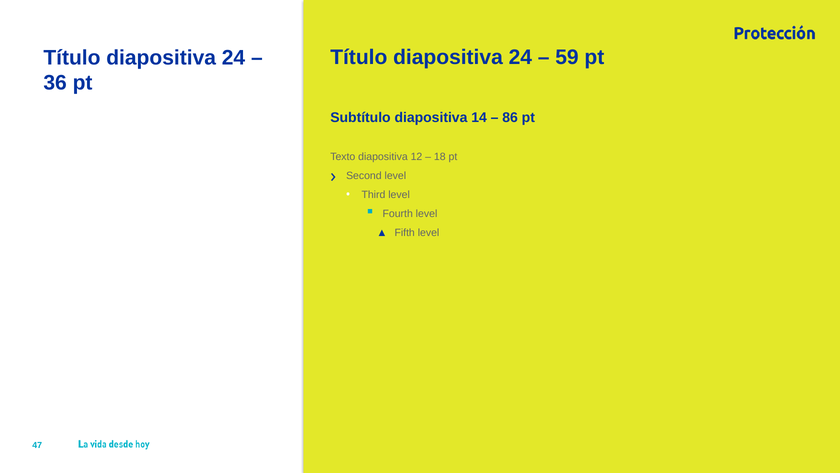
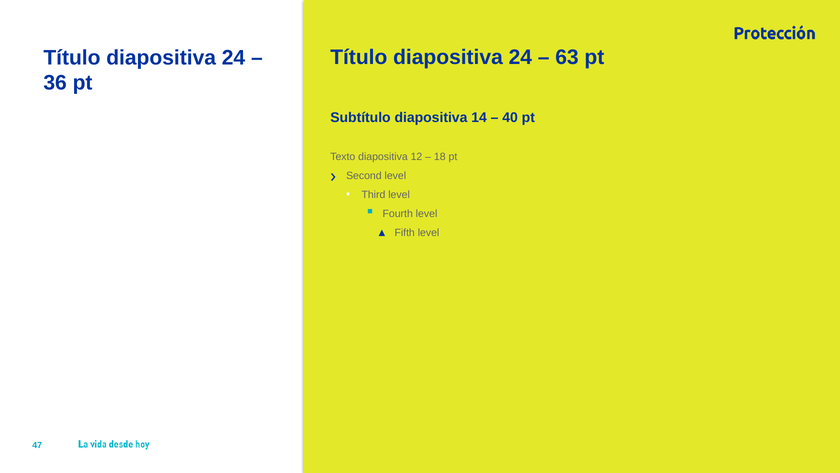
59: 59 -> 63
86: 86 -> 40
